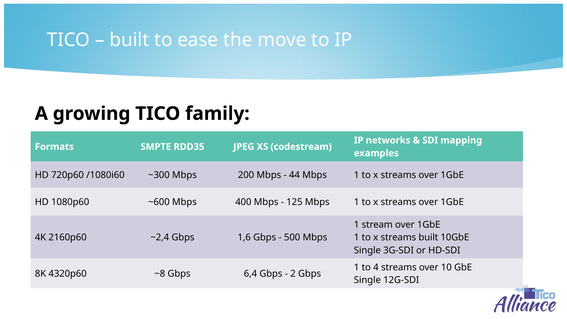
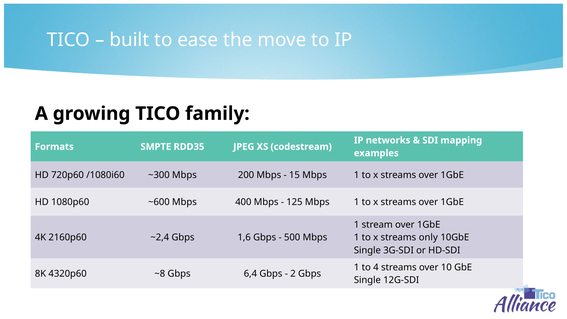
44: 44 -> 15
streams built: built -> only
